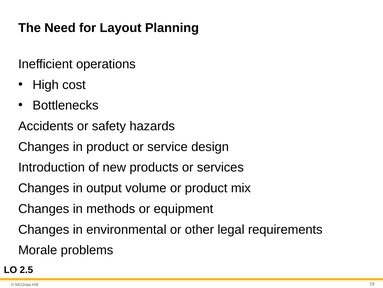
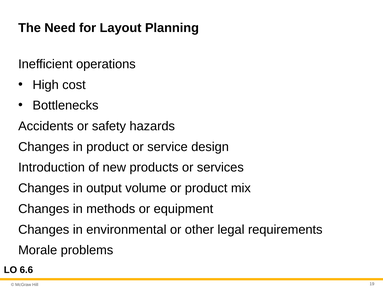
2.5: 2.5 -> 6.6
